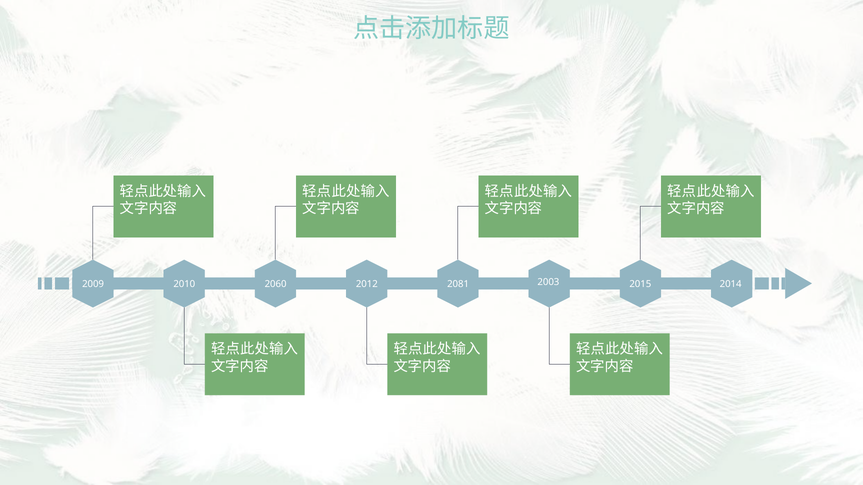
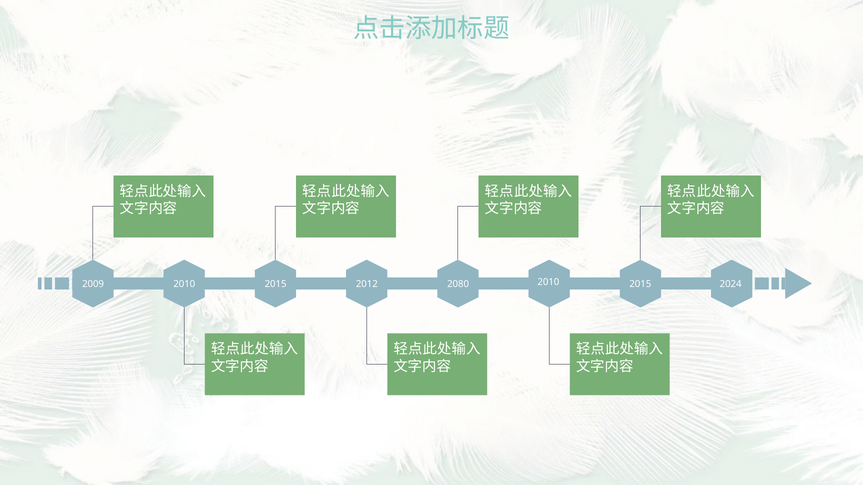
2003 at (548, 282): 2003 -> 2010
2060 at (276, 284): 2060 -> 2015
2081: 2081 -> 2080
2014: 2014 -> 2024
